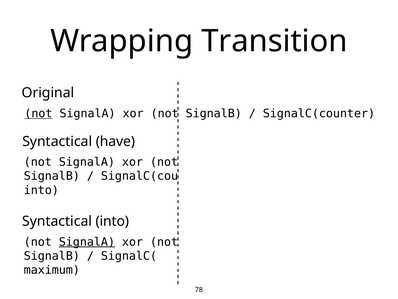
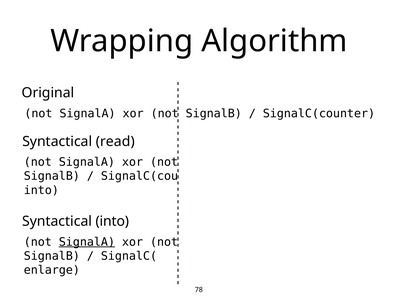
Transition: Transition -> Algorithm
not at (38, 113) underline: present -> none
have: have -> read
maximum: maximum -> enlarge
